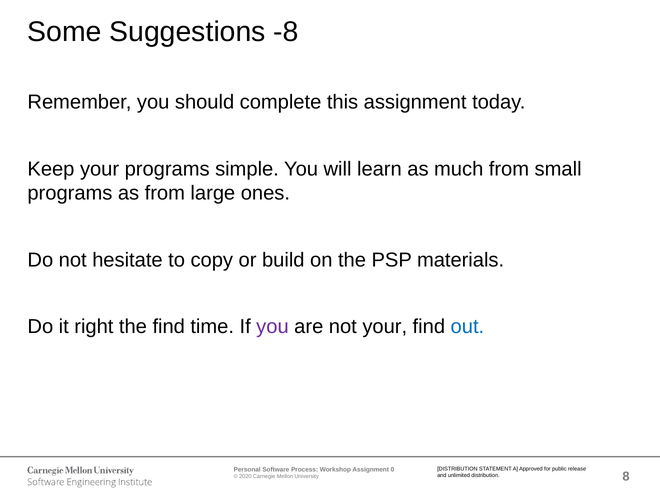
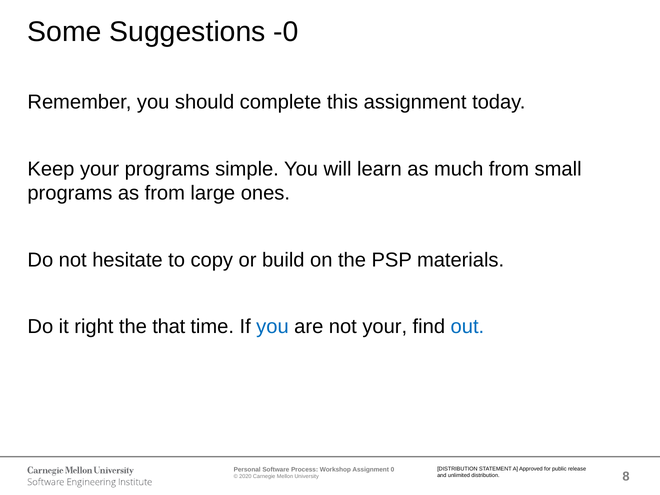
-8: -8 -> -0
the find: find -> that
you at (272, 327) colour: purple -> blue
